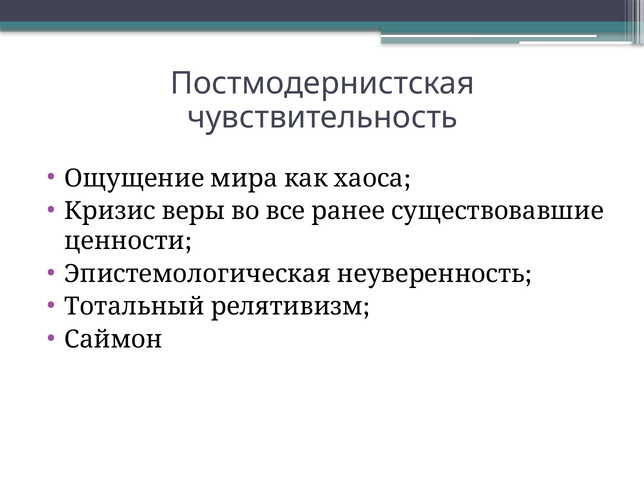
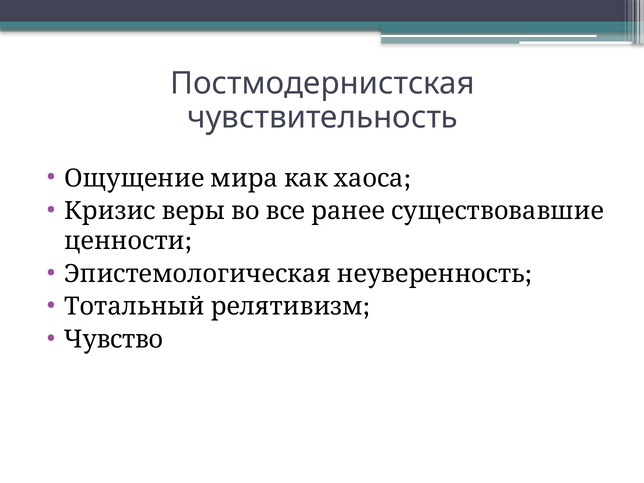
Саймон: Саймон -> Чувство
